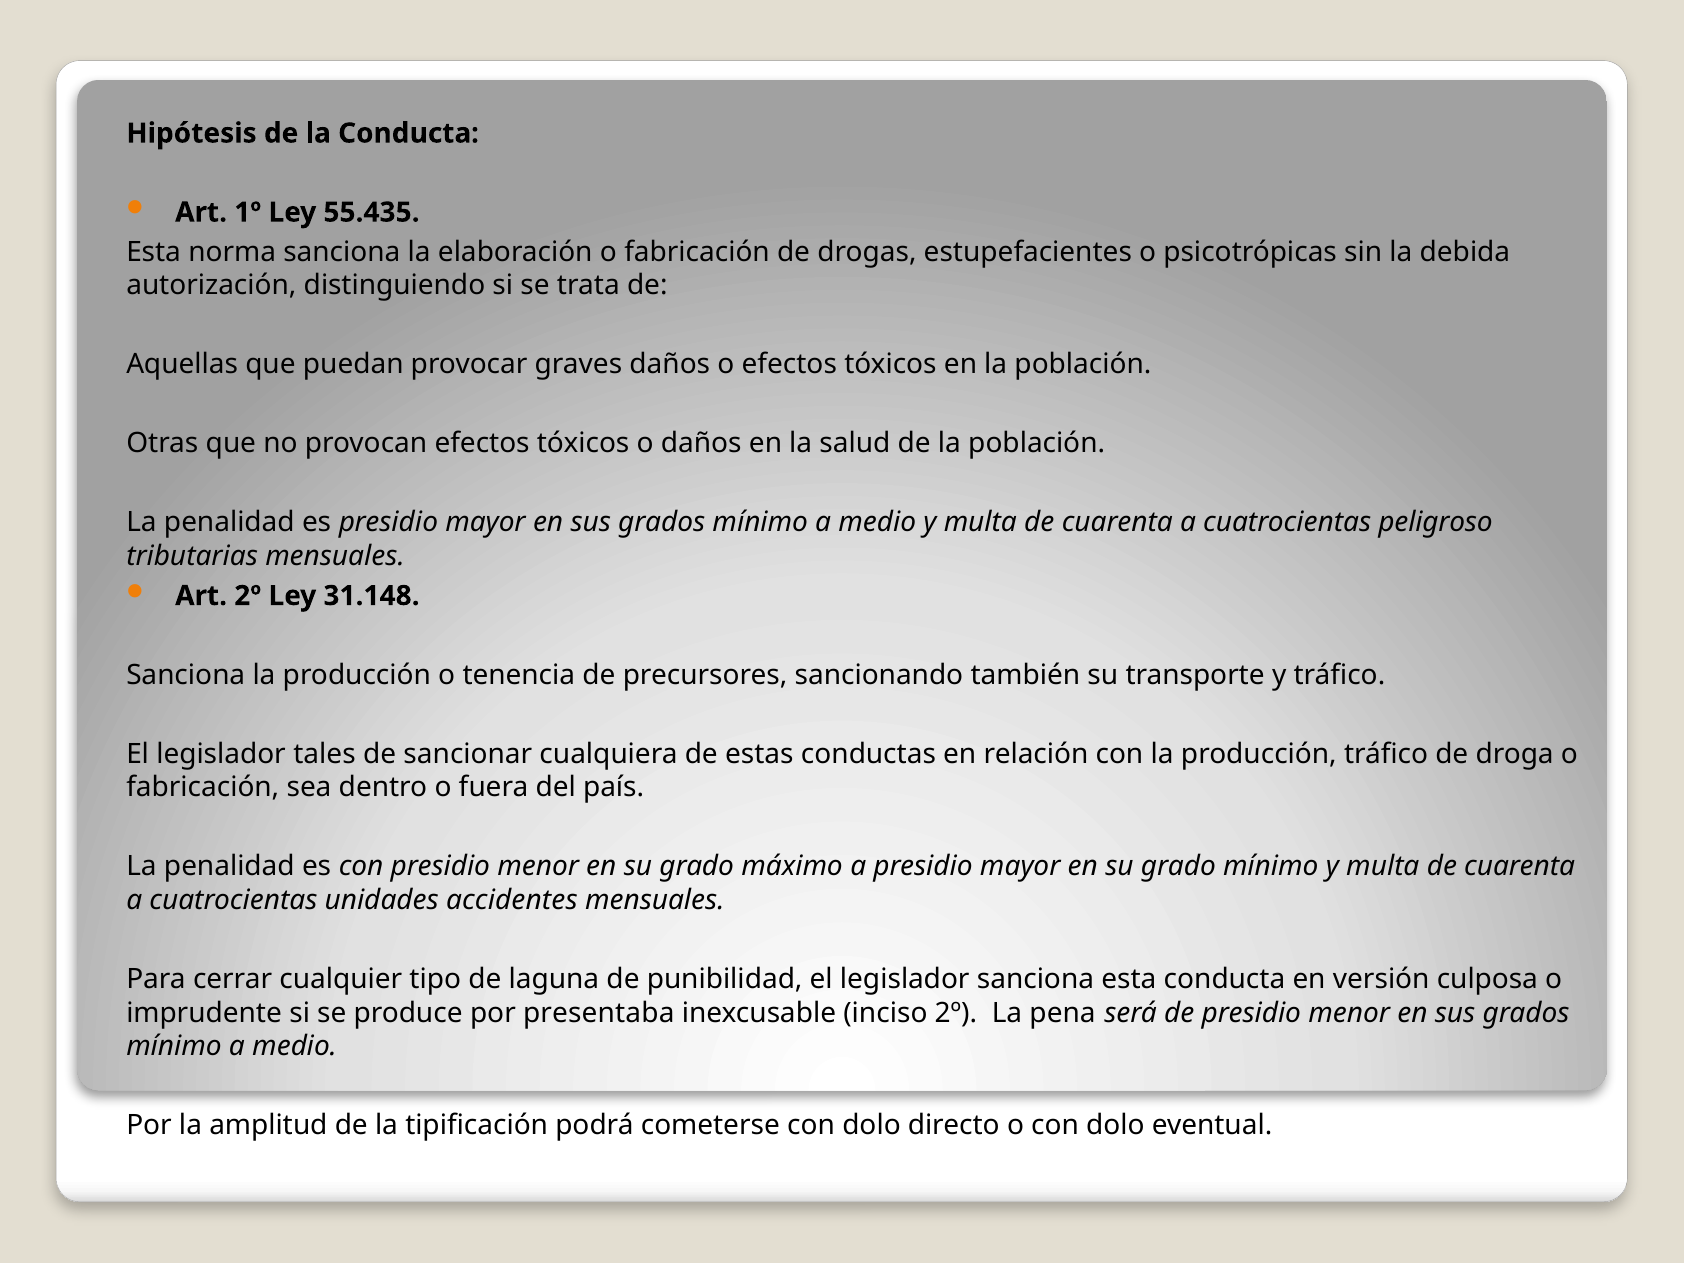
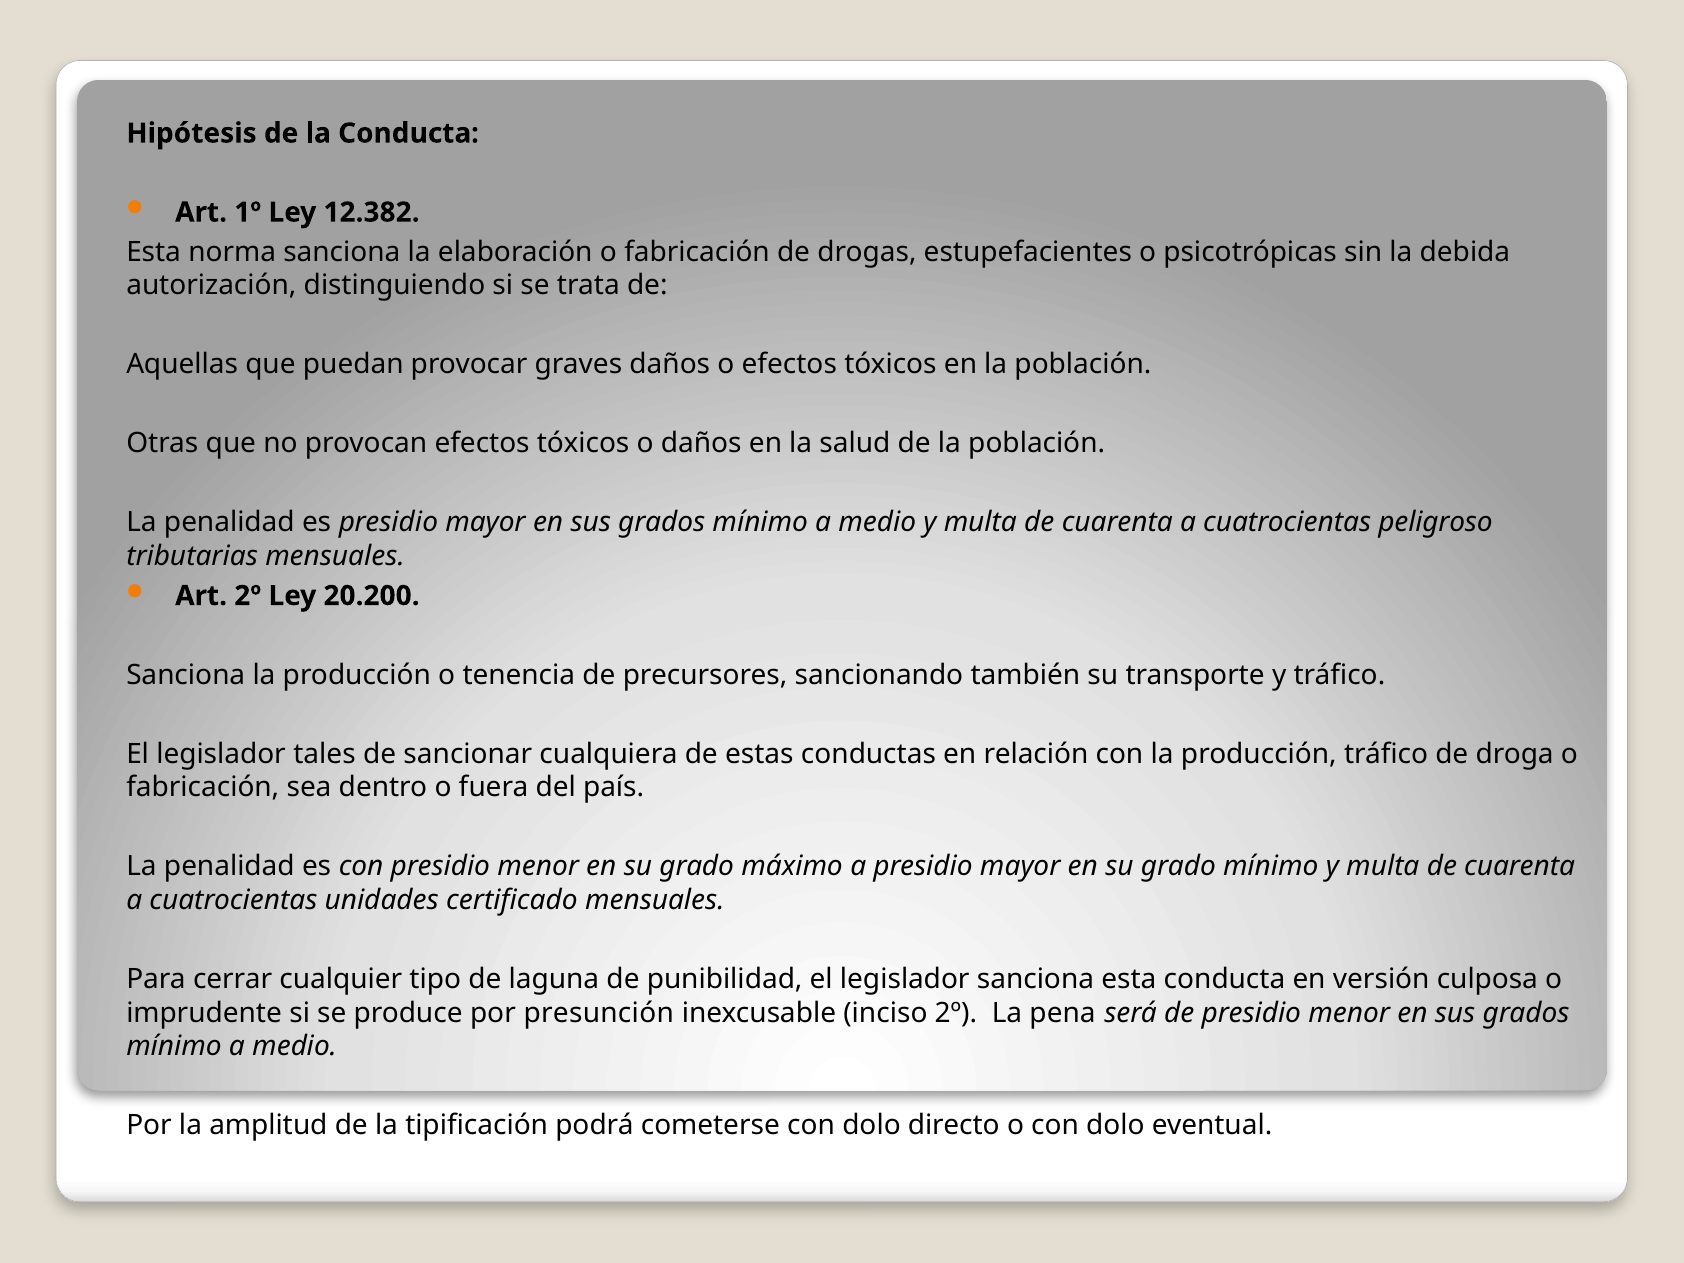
55.435: 55.435 -> 12.382
31.148: 31.148 -> 20.200
accidentes: accidentes -> certificado
presentaba: presentaba -> presunción
